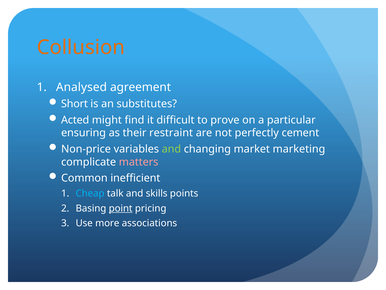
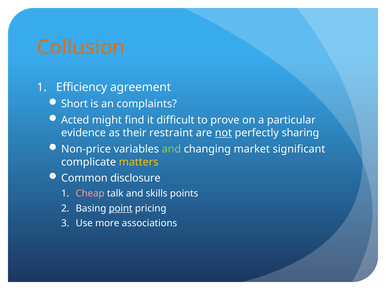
Analysed: Analysed -> Efficiency
substitutes: substitutes -> complaints
ensuring: ensuring -> evidence
not underline: none -> present
cement: cement -> sharing
marketing: marketing -> significant
matters colour: pink -> yellow
inefficient: inefficient -> disclosure
Cheap colour: light blue -> pink
